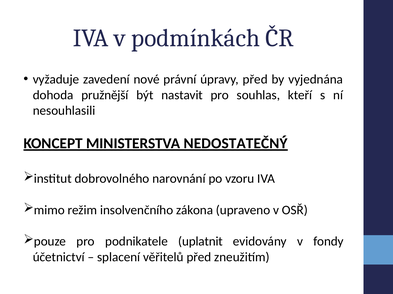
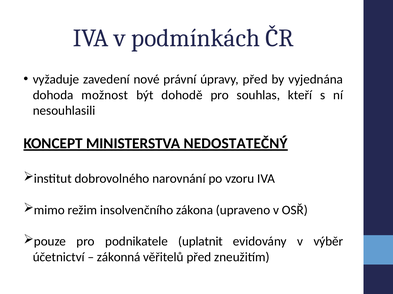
pružnější: pružnější -> možnost
nastavit: nastavit -> dohodě
fondy: fondy -> výběr
splacení: splacení -> zákonná
